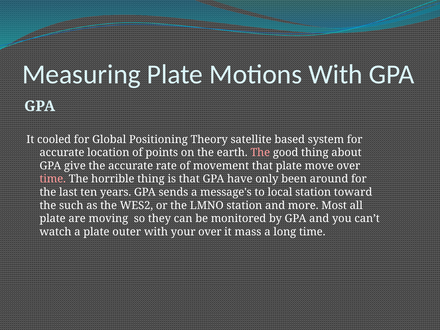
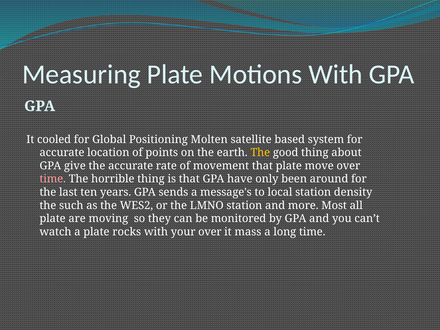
Theory: Theory -> Molten
The at (260, 153) colour: pink -> yellow
toward: toward -> density
outer: outer -> rocks
